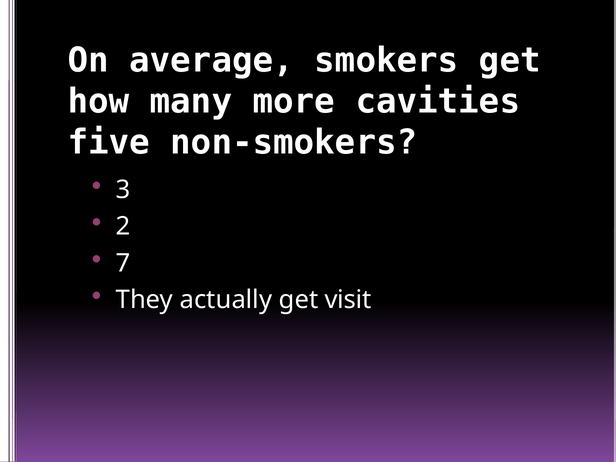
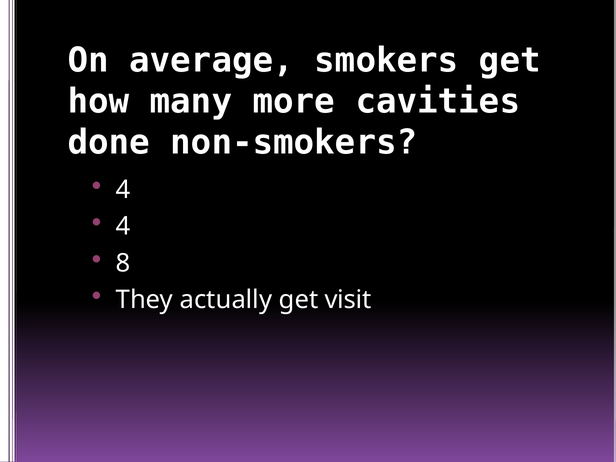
five: five -> done
3 at (123, 190): 3 -> 4
2 at (123, 226): 2 -> 4
7: 7 -> 8
